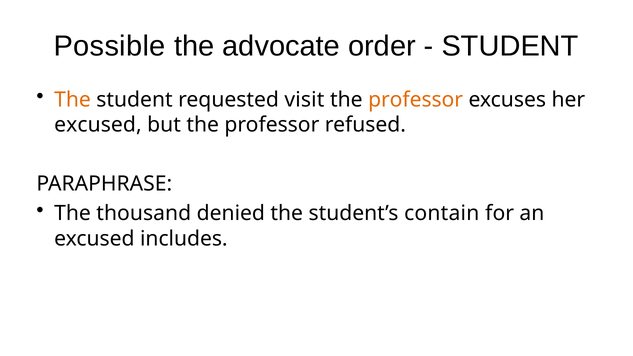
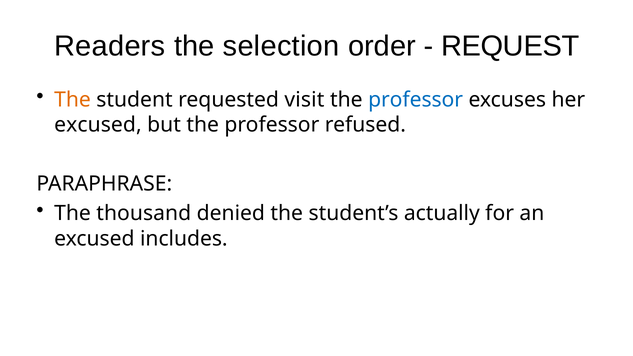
Possible: Possible -> Readers
advocate: advocate -> selection
STUDENT at (510, 46): STUDENT -> REQUEST
professor at (416, 100) colour: orange -> blue
contain: contain -> actually
